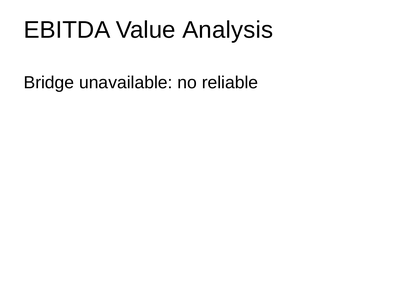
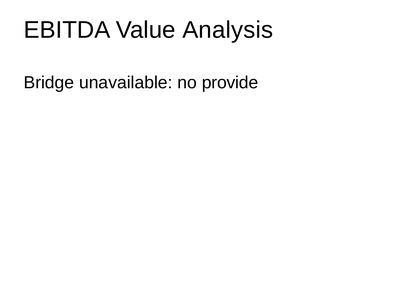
reliable: reliable -> provide
